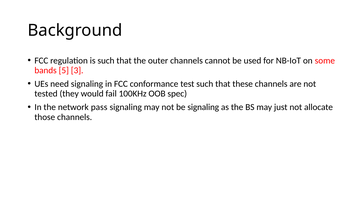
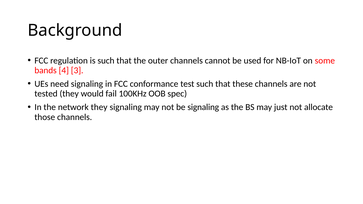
5: 5 -> 4
network pass: pass -> they
